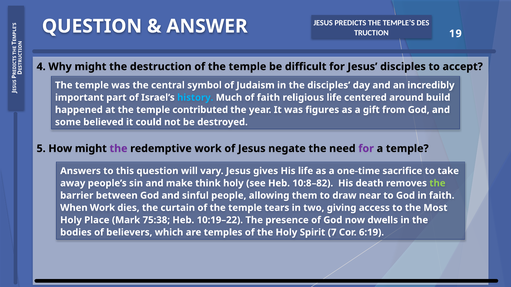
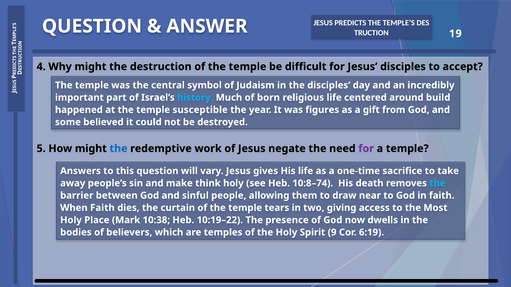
of faith: faith -> born
contributed: contributed -> susceptible
the at (119, 149) colour: purple -> blue
10:8–82: 10:8–82 -> 10:8–74
the at (437, 183) colour: light green -> light blue
When Work: Work -> Faith
75:38: 75:38 -> 10:38
7: 7 -> 9
